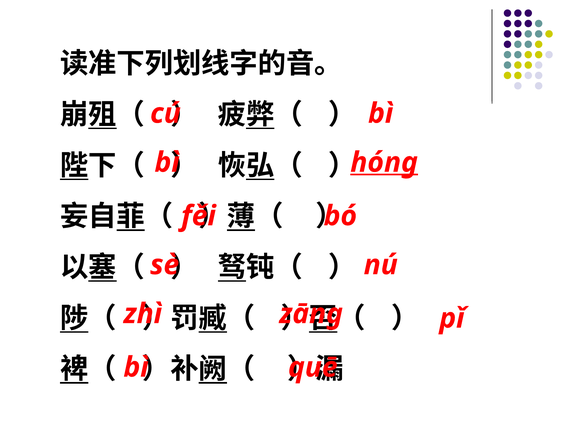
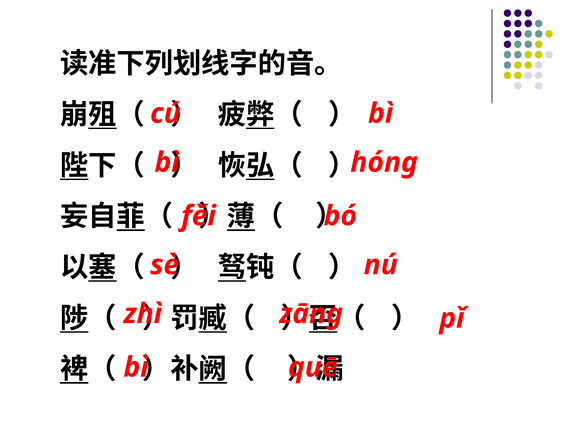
hóng underline: present -> none
